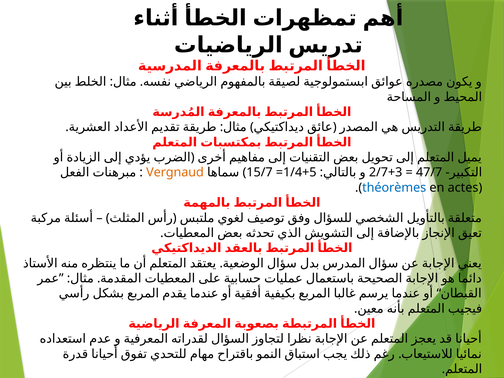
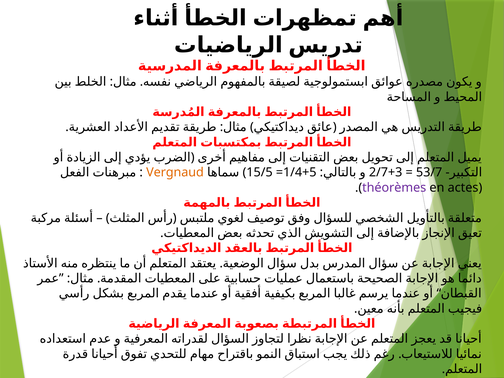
15/7: 15/7 -> 15/5
47/7: 47/7 -> 53/7
théorèmes colour: blue -> purple
